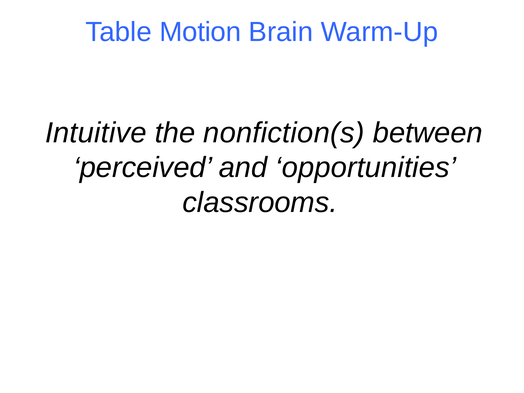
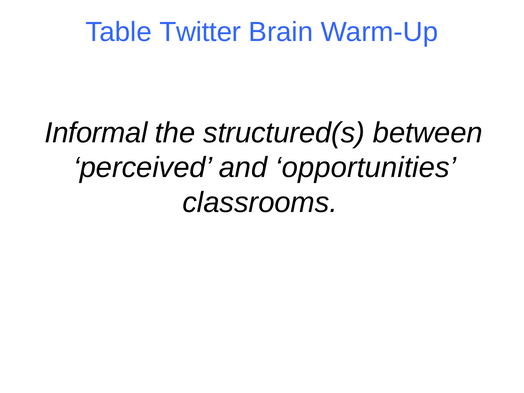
Motion: Motion -> Twitter
Intuitive: Intuitive -> Informal
nonfiction(s: nonfiction(s -> structured(s
